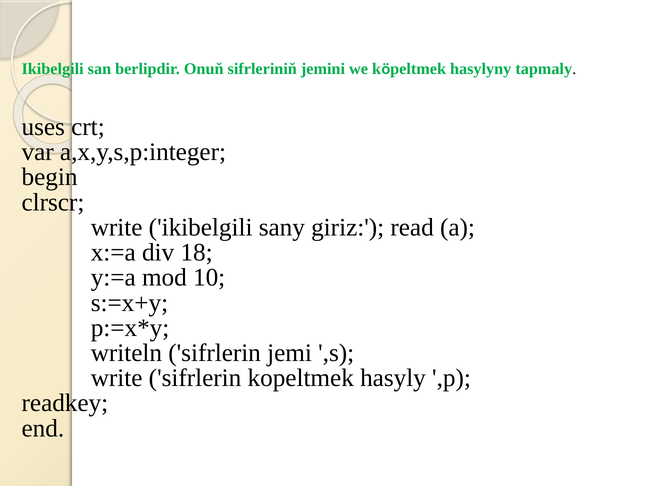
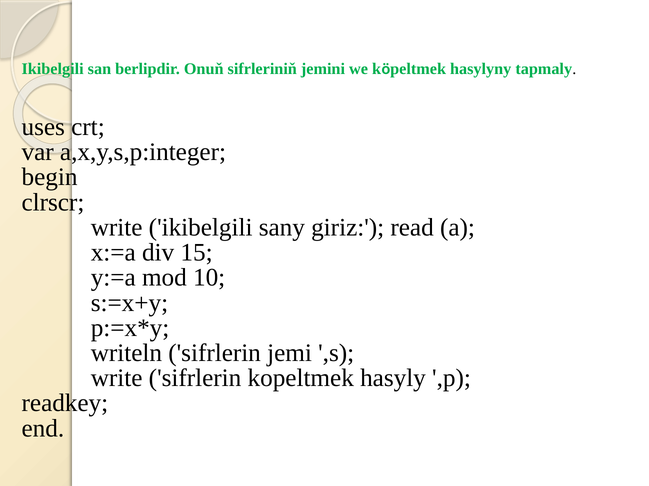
18: 18 -> 15
